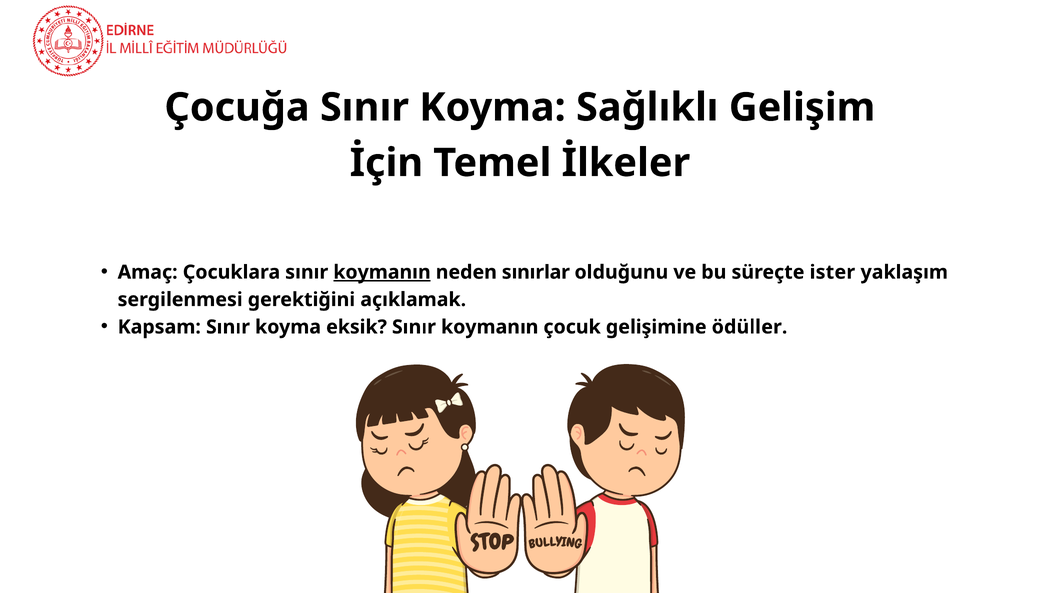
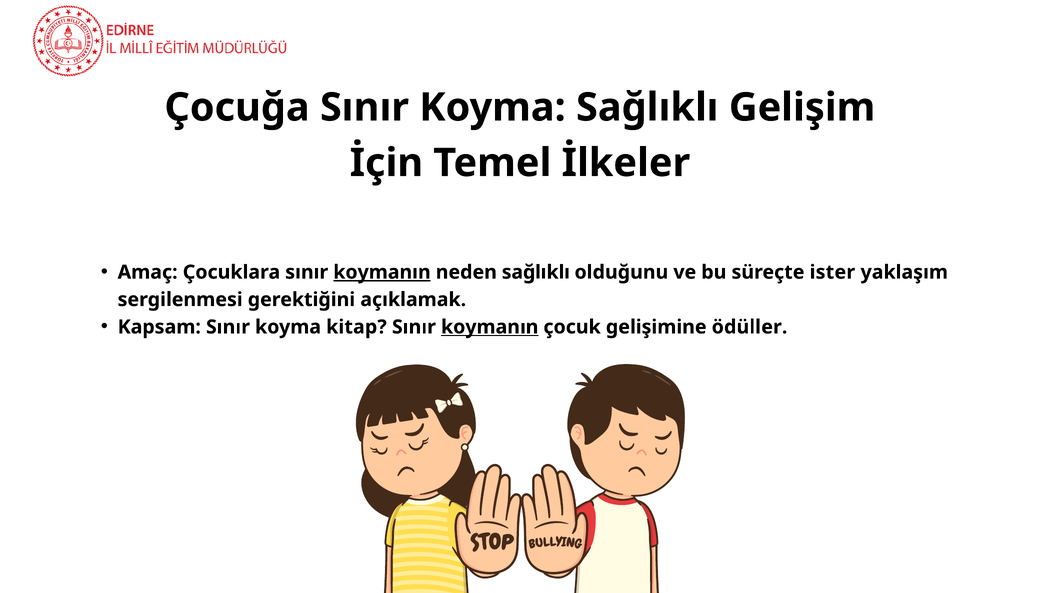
neden sınırlar: sınırlar -> sağlıklı
eksik: eksik -> kitap
koymanın at (490, 327) underline: none -> present
